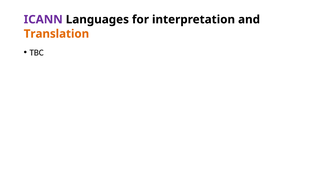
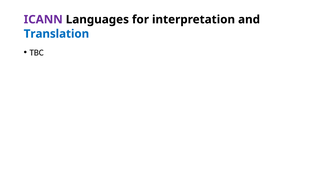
Translation colour: orange -> blue
